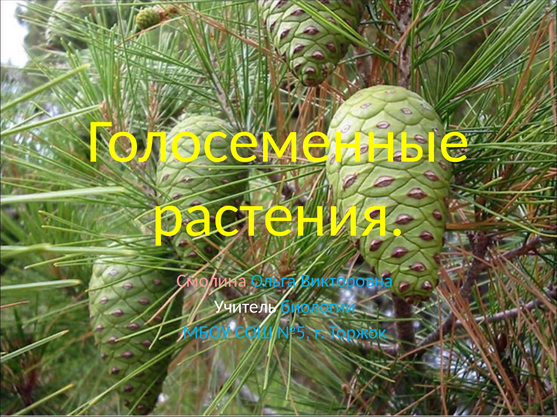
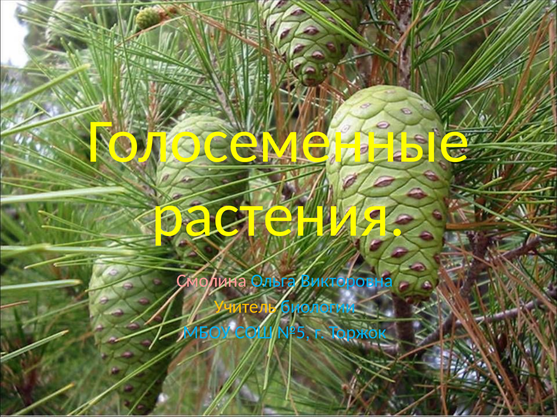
Учитель colour: white -> yellow
